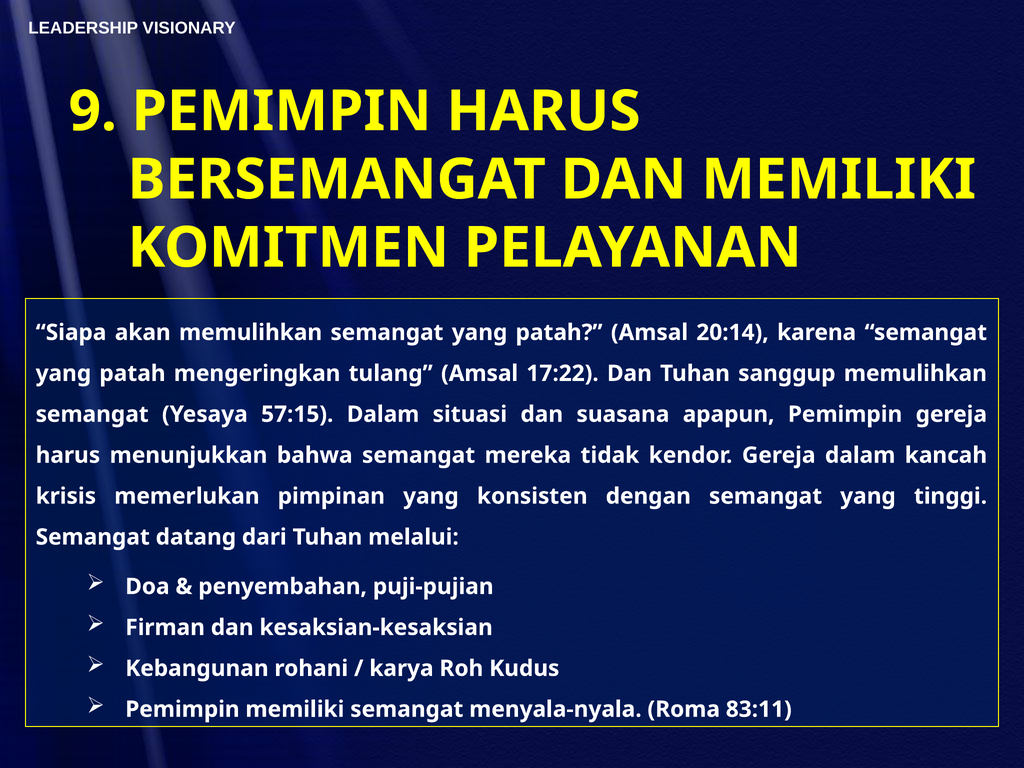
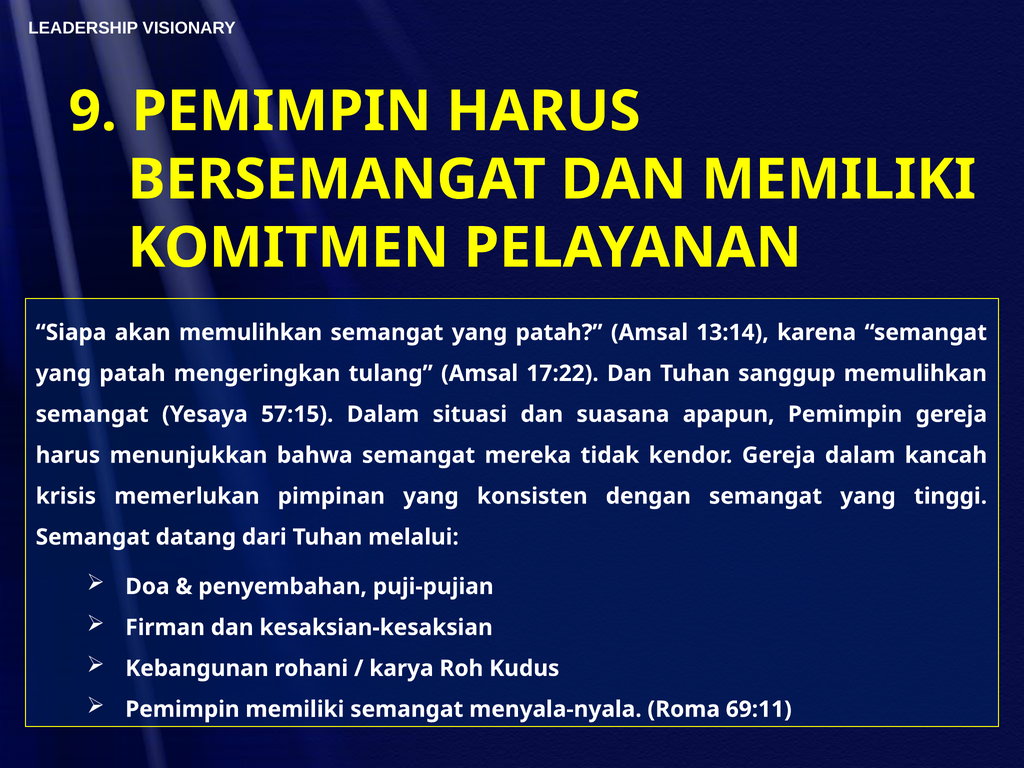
20:14: 20:14 -> 13:14
83:11: 83:11 -> 69:11
